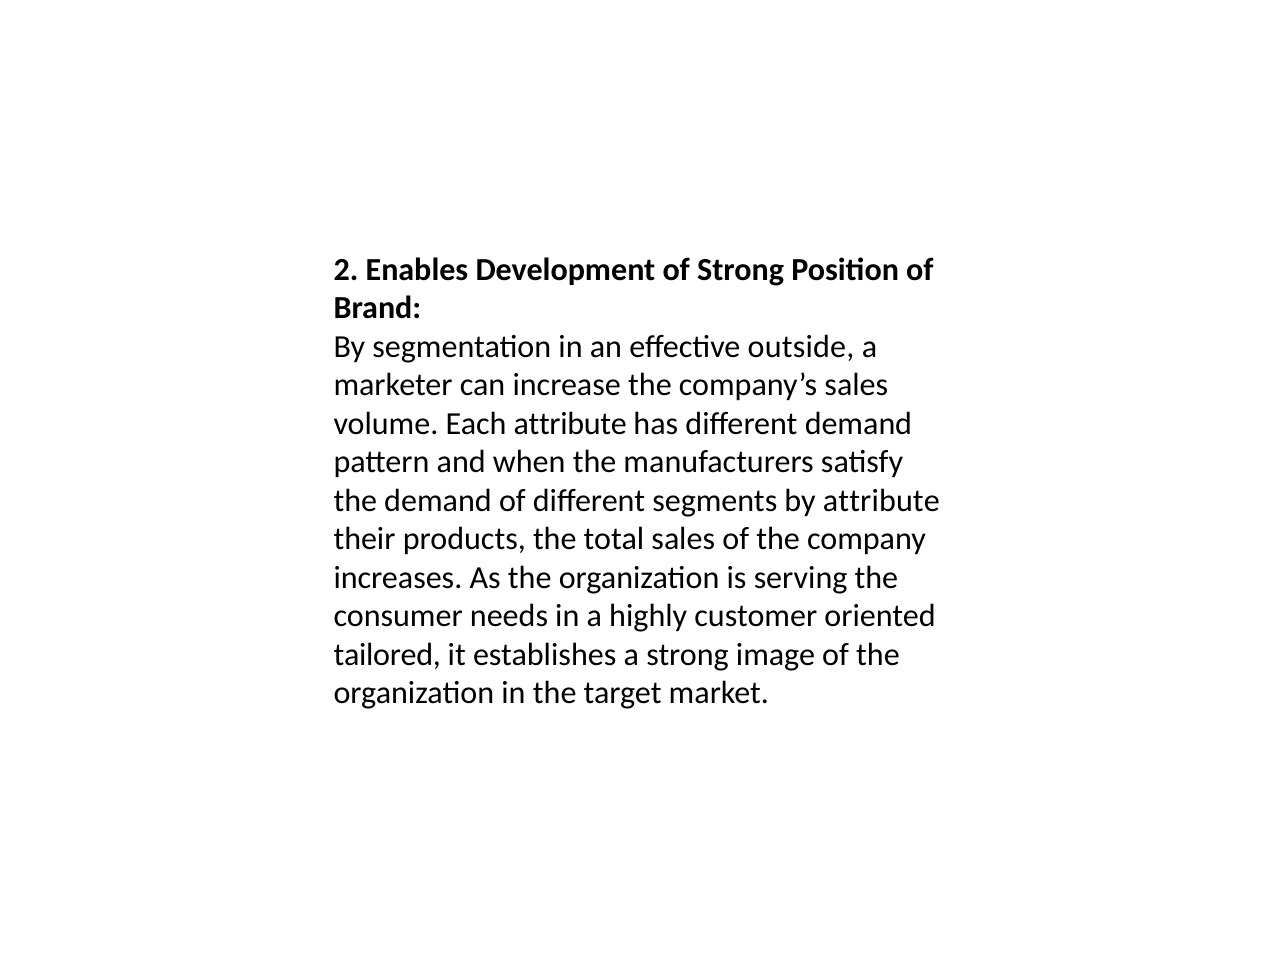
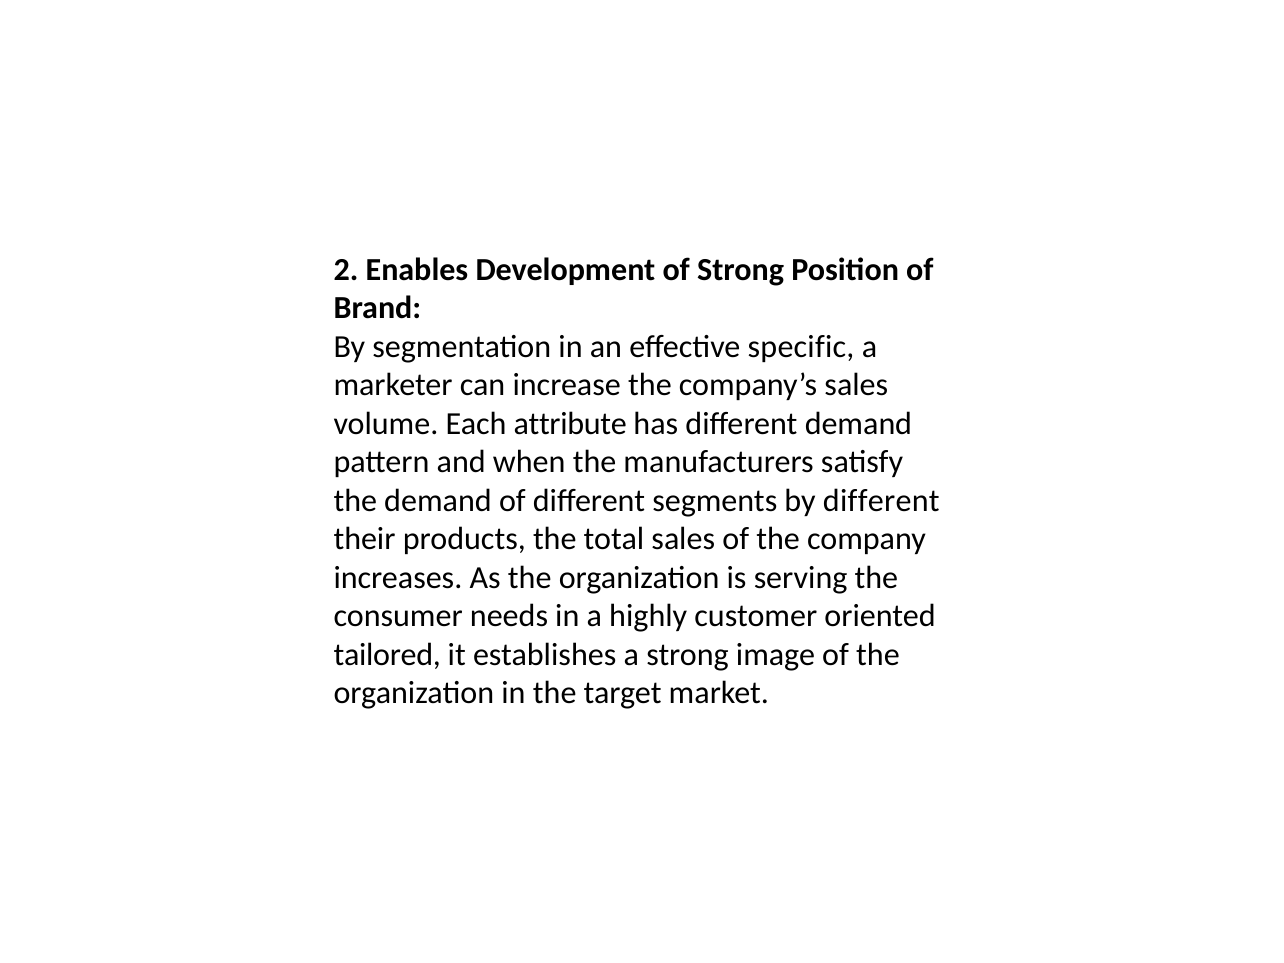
outside: outside -> specific
by attribute: attribute -> different
